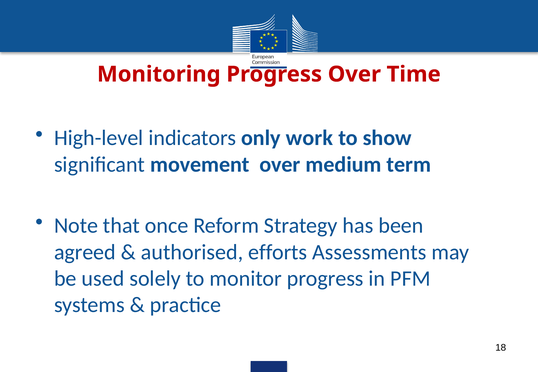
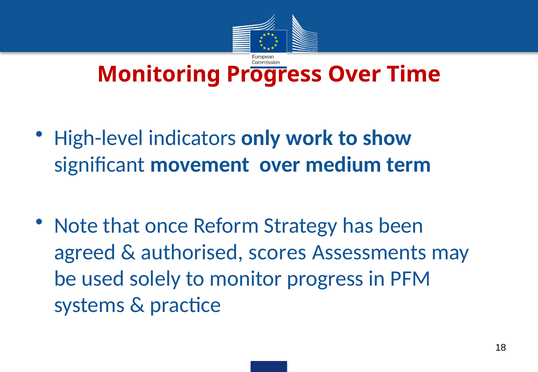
efforts: efforts -> scores
